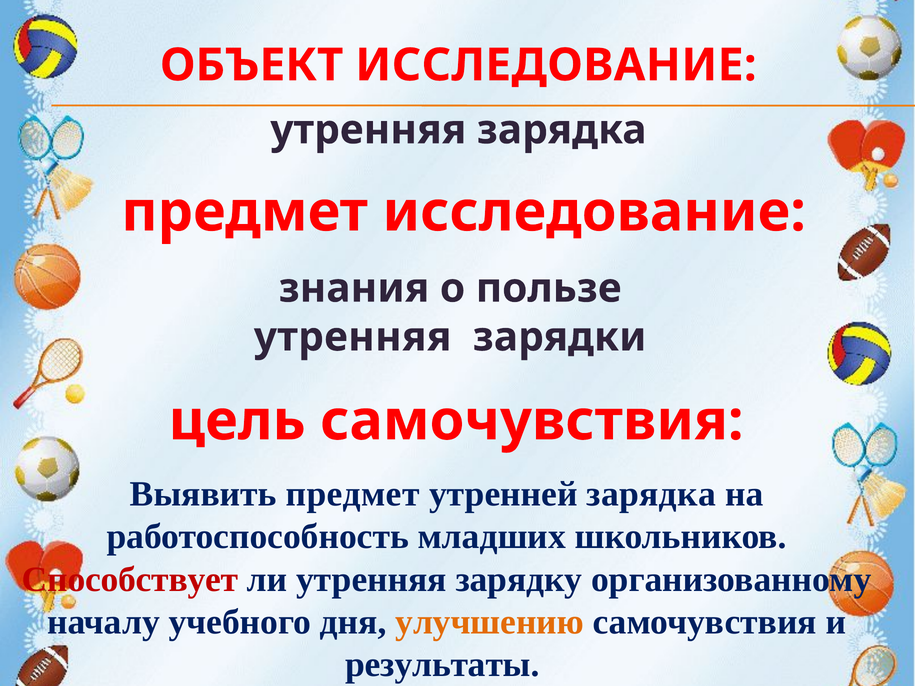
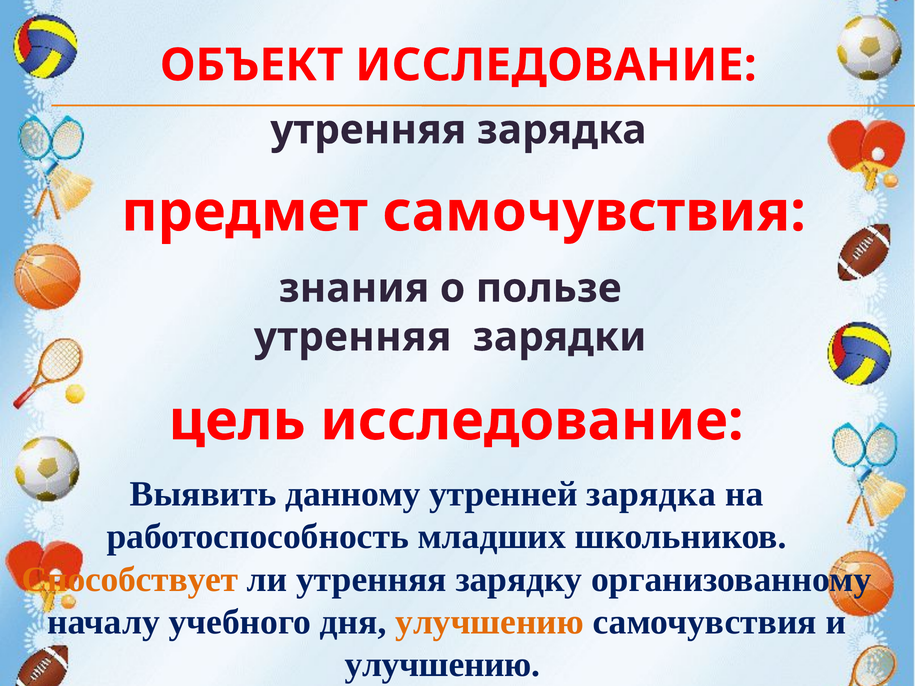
предмет исследование: исследование -> самочувствия
цель самочувствия: самочувствия -> исследование
Выявить предмет: предмет -> данному
Способствует colour: red -> orange
результаты at (442, 665): результаты -> улучшению
